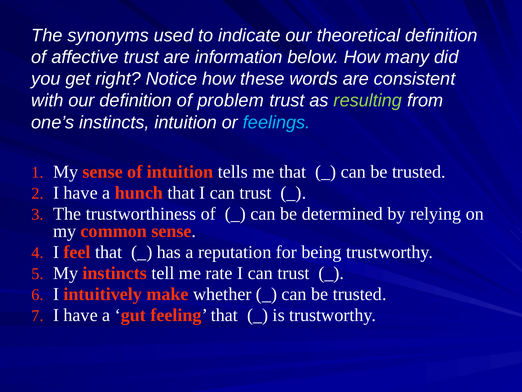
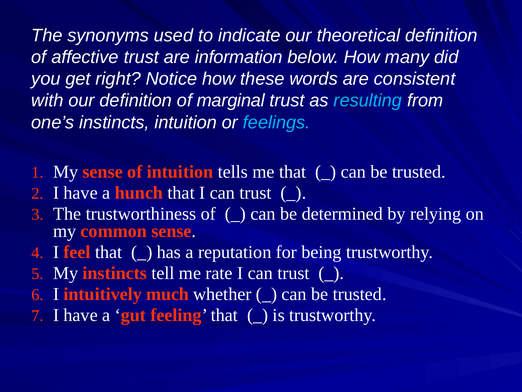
problem: problem -> marginal
resulting colour: light green -> light blue
make: make -> much
